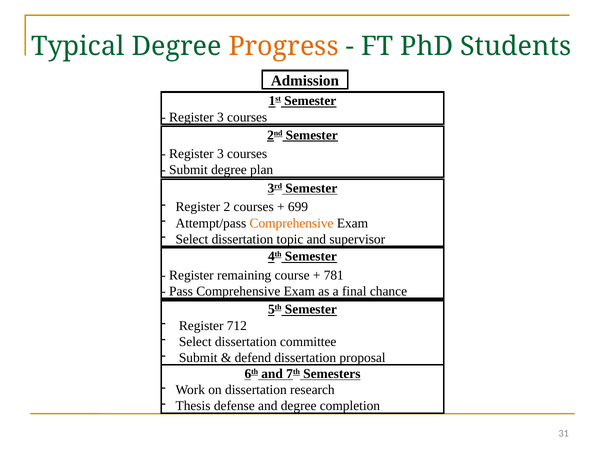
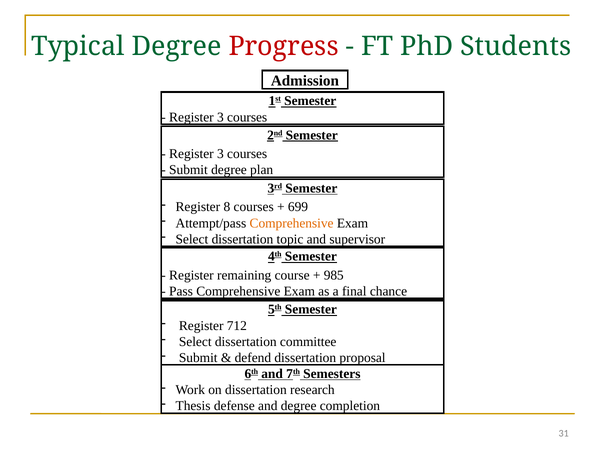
Progress colour: orange -> red
2: 2 -> 8
781: 781 -> 985
